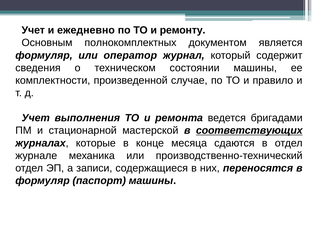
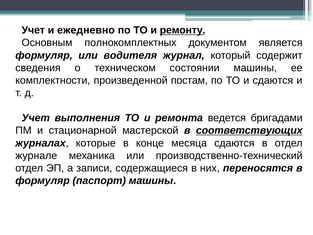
ремонту underline: none -> present
оператор: оператор -> водителя
случае: случае -> постам
и правило: правило -> сдаются
